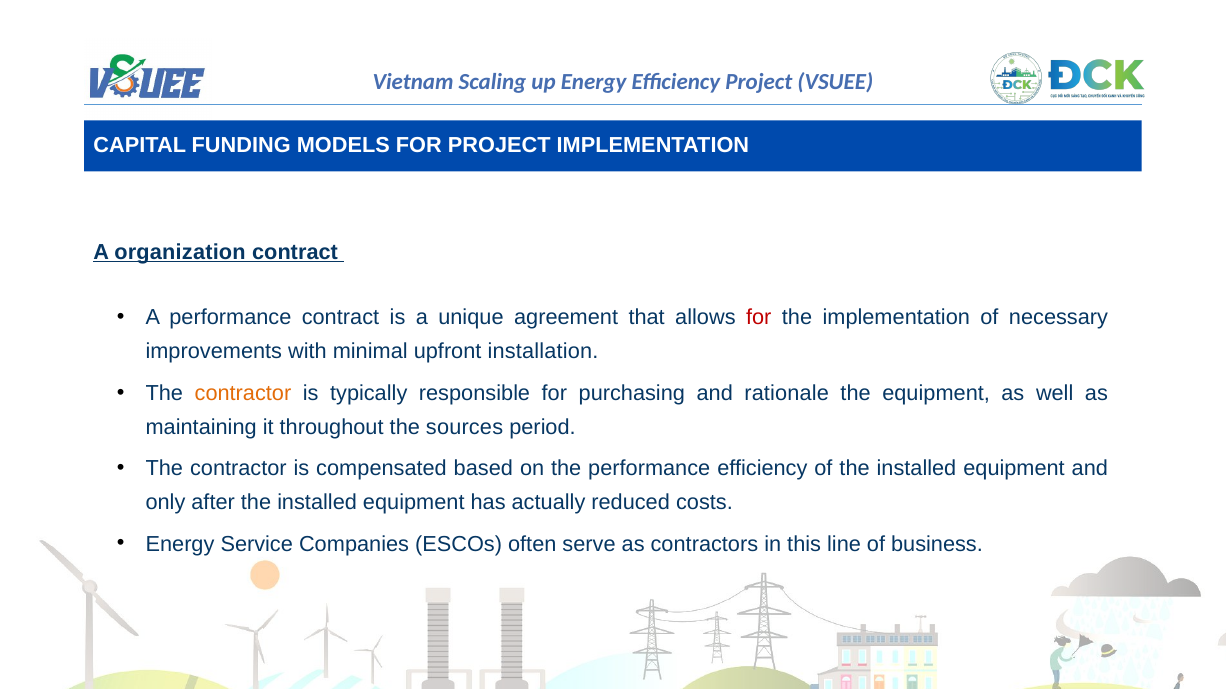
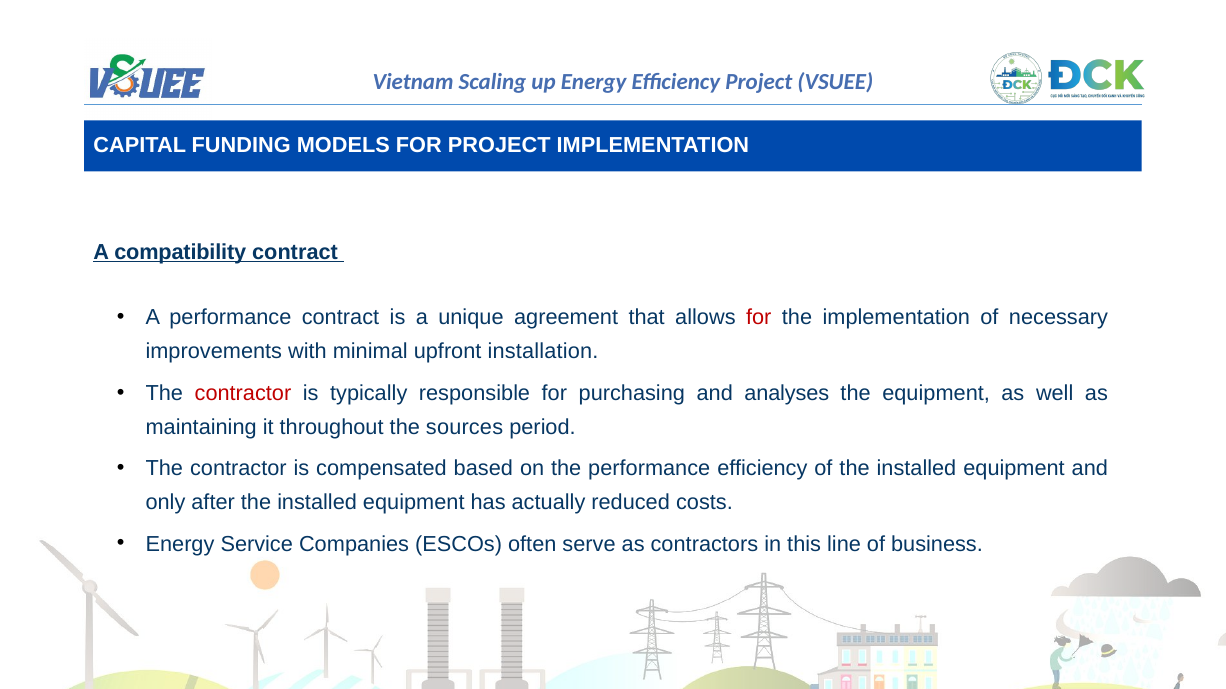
organization: organization -> compatibility
contractor at (243, 393) colour: orange -> red
rationale: rationale -> analyses
